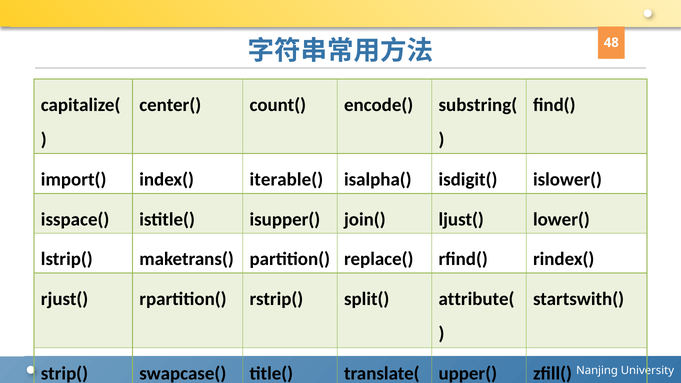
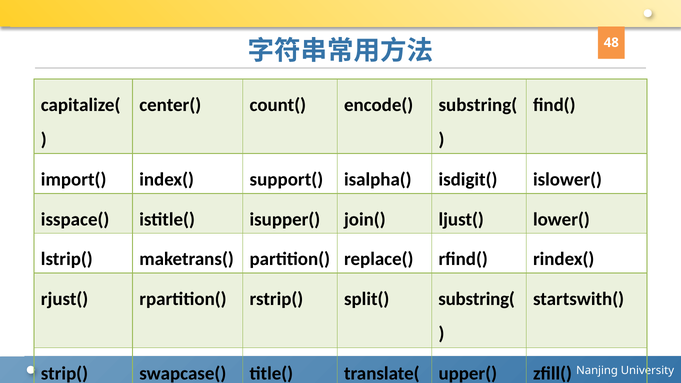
iterable(: iterable( -> support(
split( attribute(: attribute( -> substring(
